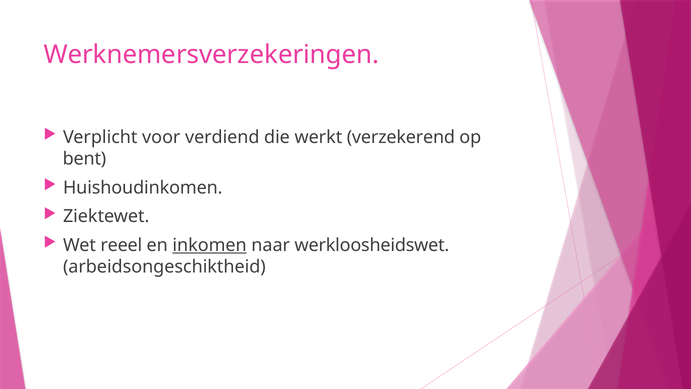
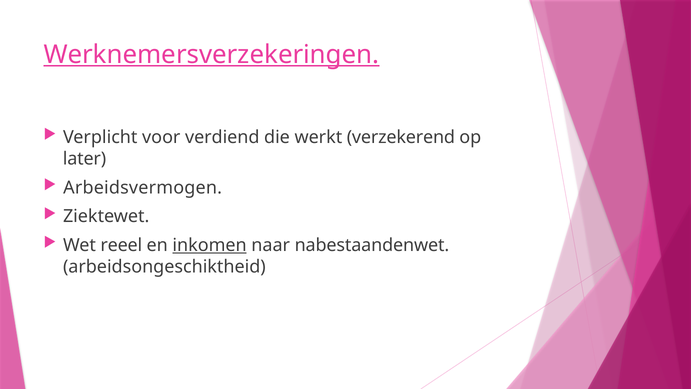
Werknemersverzekeringen underline: none -> present
bent: bent -> later
Huishoudinkomen: Huishoudinkomen -> Arbeidsvermogen
werkloosheidswet: werkloosheidswet -> nabestaandenwet
